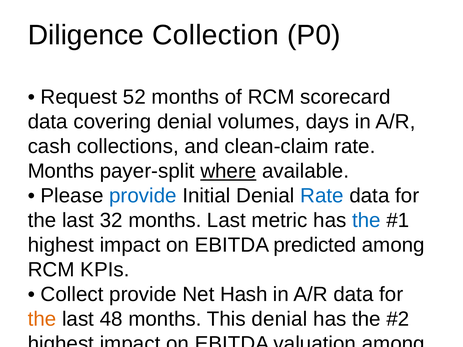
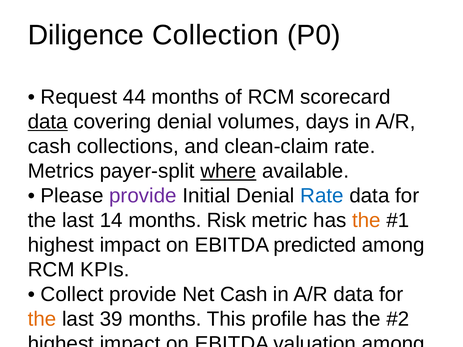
52: 52 -> 44
data at (48, 122) underline: none -> present
Months at (61, 171): Months -> Metrics
provide at (143, 196) colour: blue -> purple
32: 32 -> 14
months Last: Last -> Risk
the at (366, 221) colour: blue -> orange
Net Hash: Hash -> Cash
48: 48 -> 39
This denial: denial -> profile
